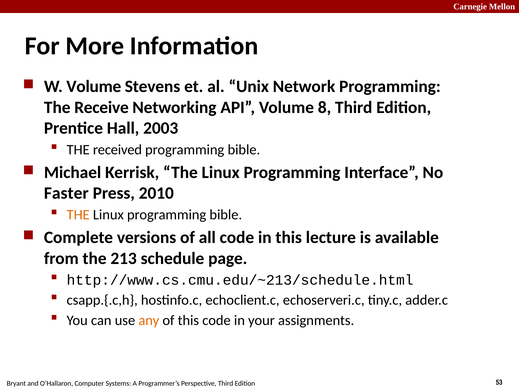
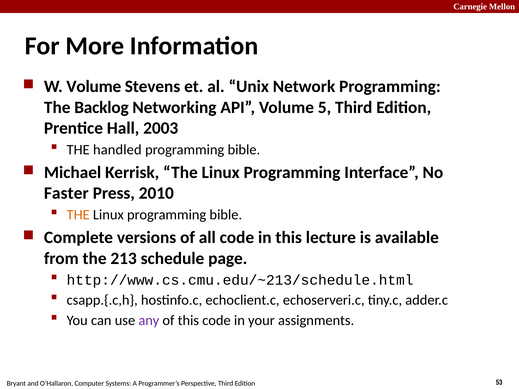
Receive: Receive -> Backlog
8: 8 -> 5
received: received -> handled
any colour: orange -> purple
